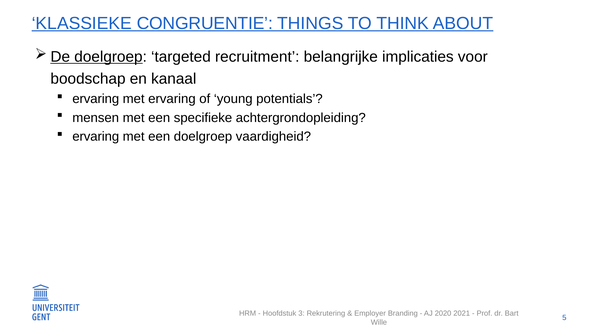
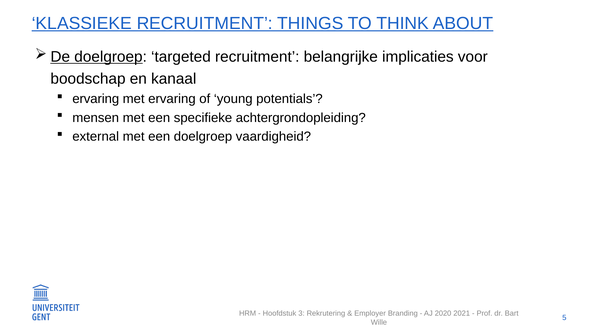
KLASSIEKE CONGRUENTIE: CONGRUENTIE -> RECRUITMENT
ervaring at (96, 137): ervaring -> external
